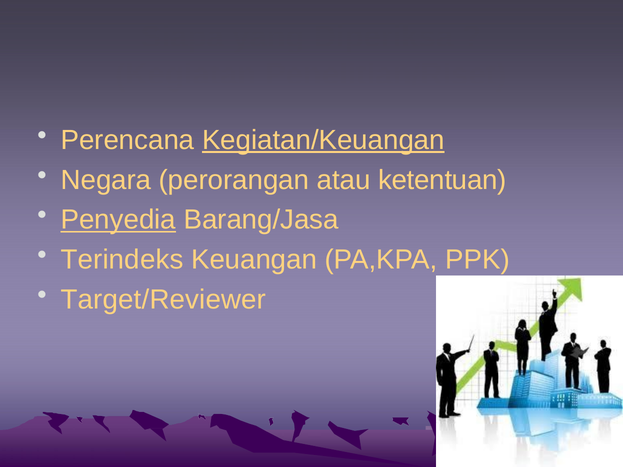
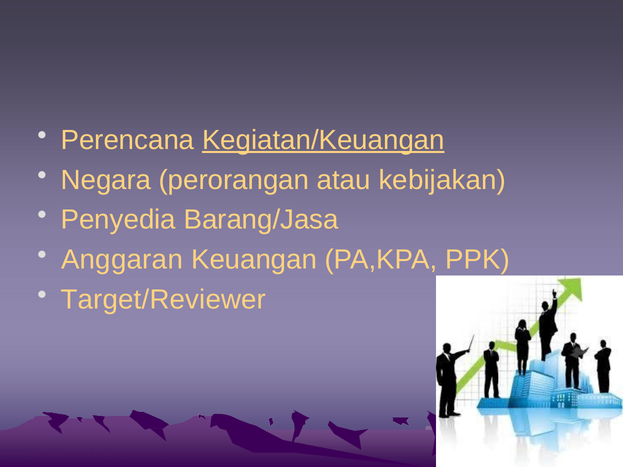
ketentuan: ketentuan -> kebijakan
Penyedia underline: present -> none
Terindeks: Terindeks -> Anggaran
